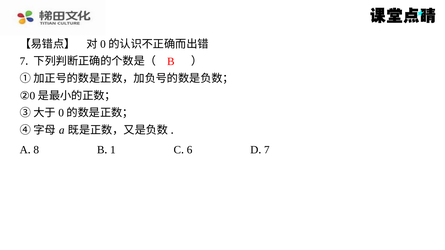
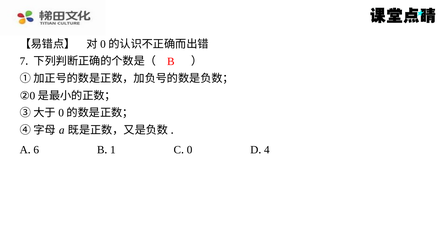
8: 8 -> 6
6: 6 -> 0
7 at (267, 150): 7 -> 4
